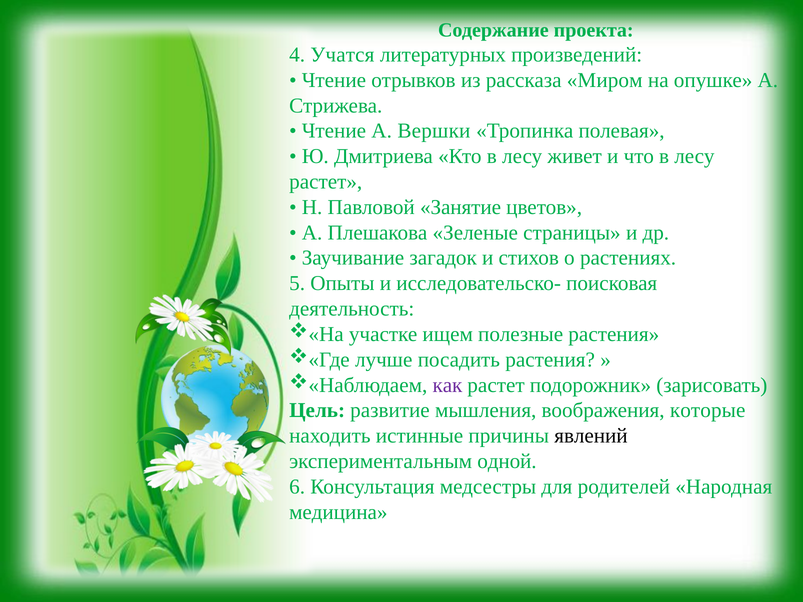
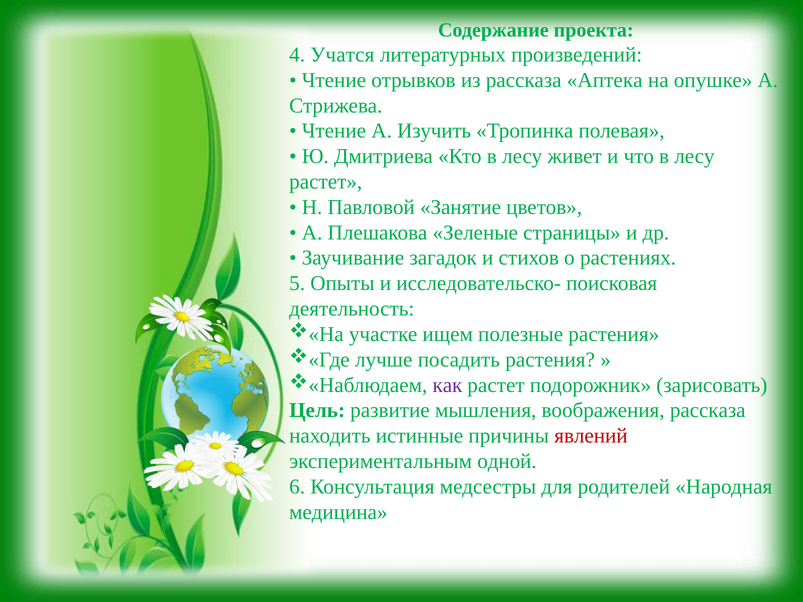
Миром: Миром -> Аптека
Вершки: Вершки -> Изучить
воображения которые: которые -> рассказа
явлений colour: black -> red
